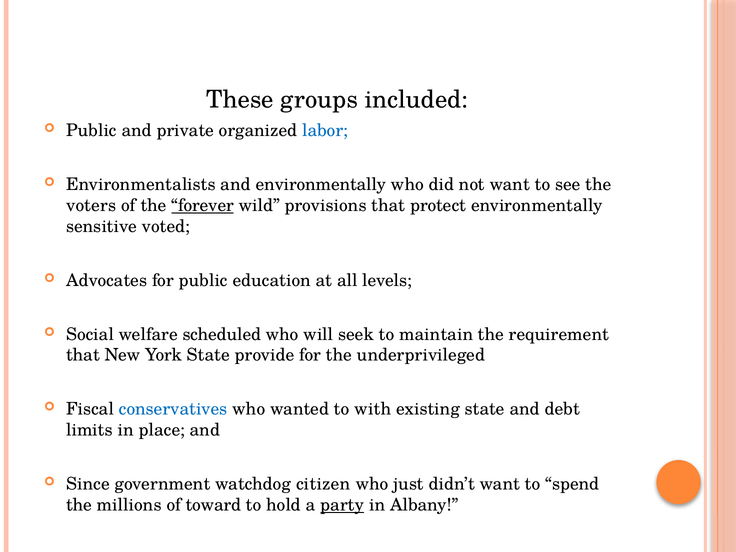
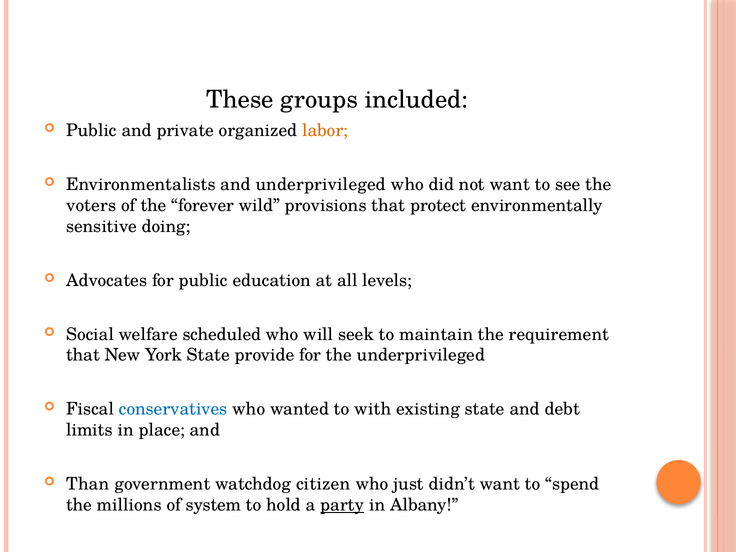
labor colour: blue -> orange
and environmentally: environmentally -> underprivileged
forever underline: present -> none
voted: voted -> doing
Since: Since -> Than
toward: toward -> system
